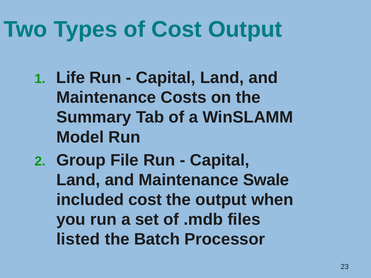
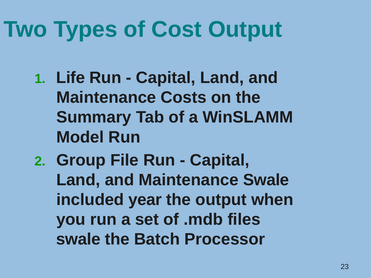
included cost: cost -> year
listed at (78, 239): listed -> swale
